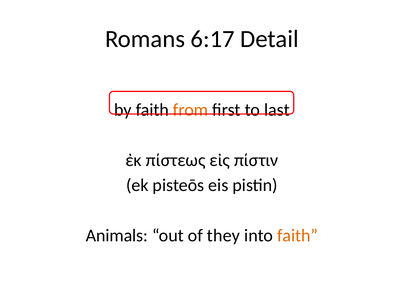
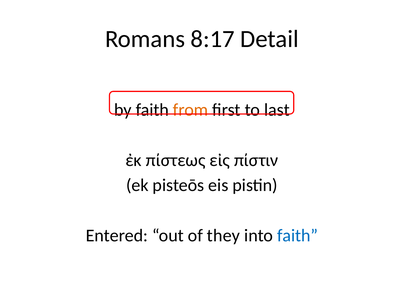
6:17: 6:17 -> 8:17
Animals: Animals -> Entered
faith at (298, 236) colour: orange -> blue
